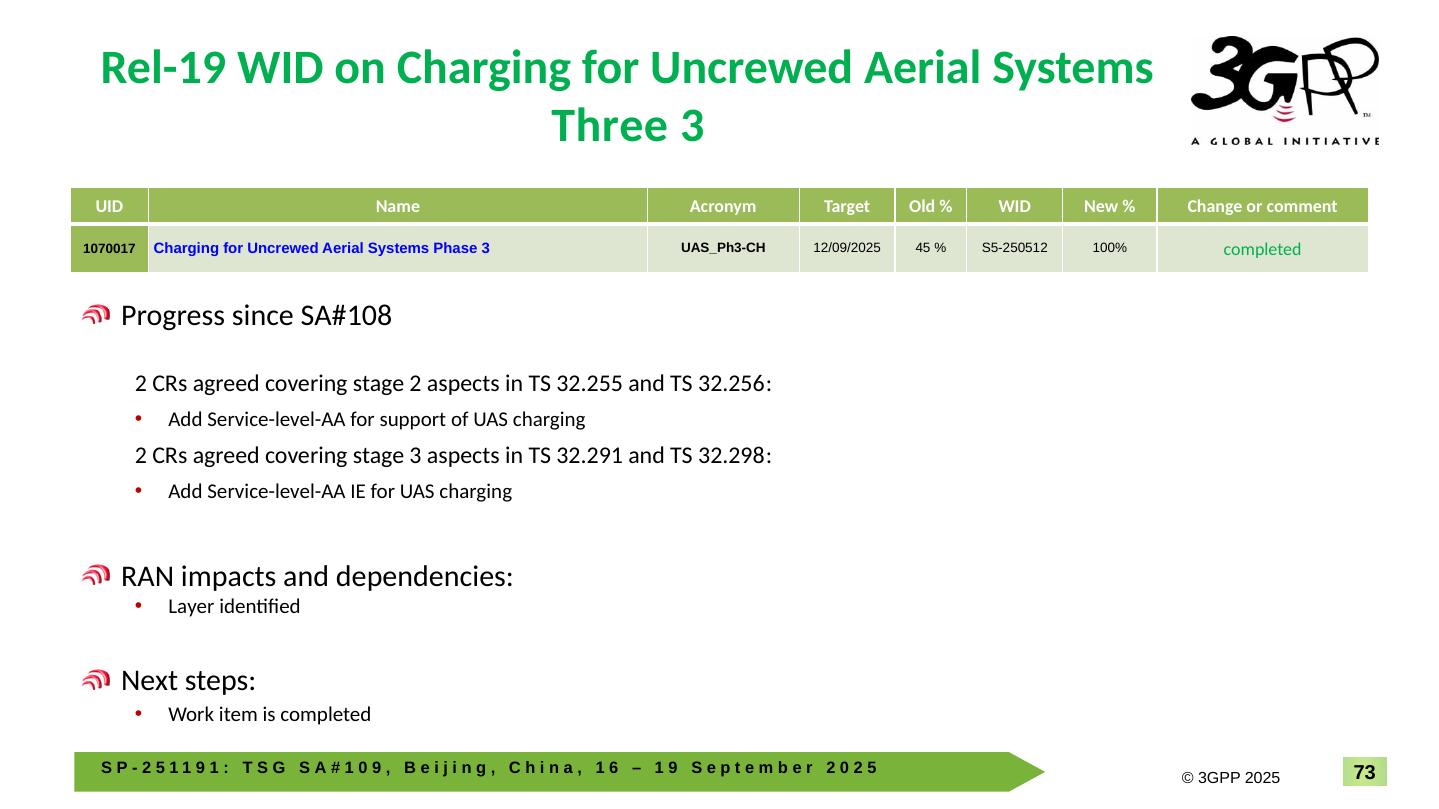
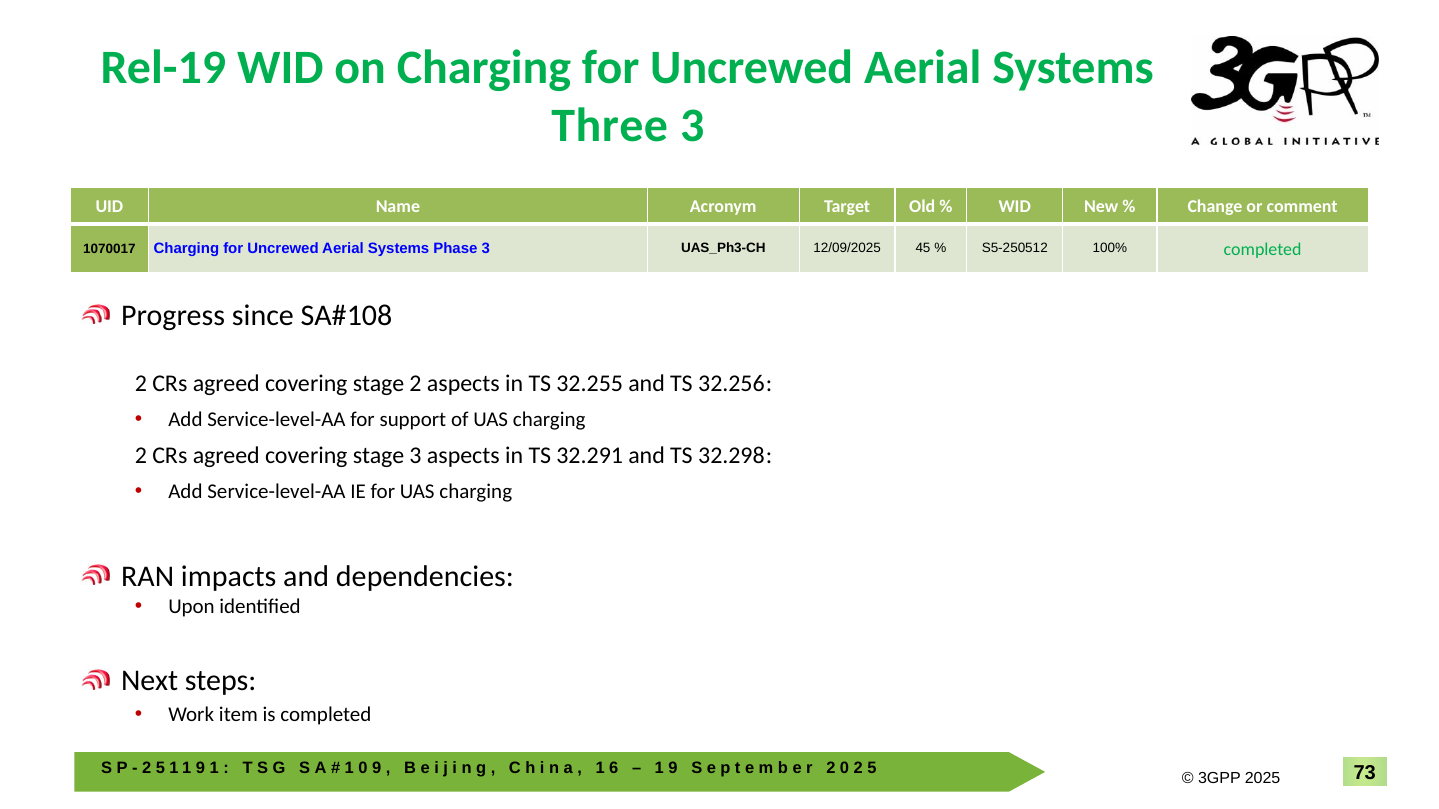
Layer: Layer -> Upon
